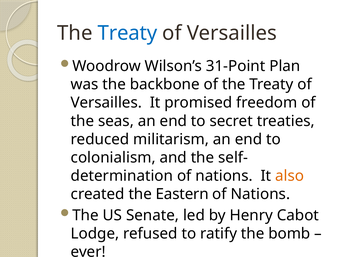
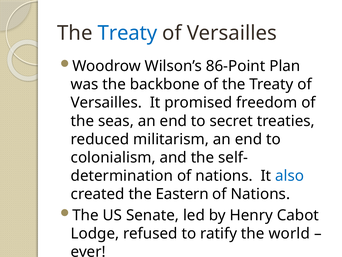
31-Point: 31-Point -> 86-Point
also colour: orange -> blue
bomb: bomb -> world
